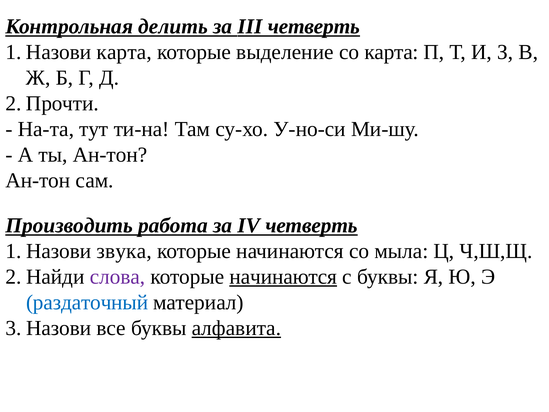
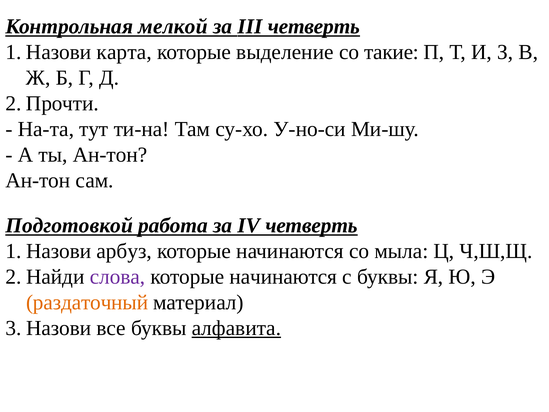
делить: делить -> мелкой
со карта: карта -> такие
Производить: Производить -> Подготовкой
звука: звука -> арбуз
начинаются at (283, 277) underline: present -> none
раздаточный colour: blue -> orange
